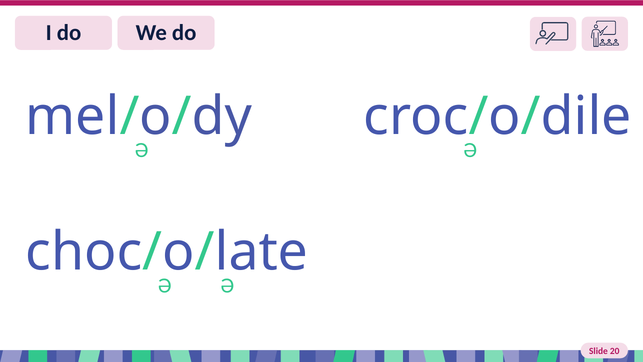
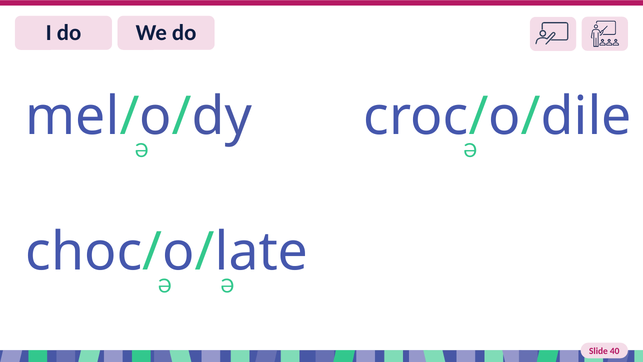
20: 20 -> 40
